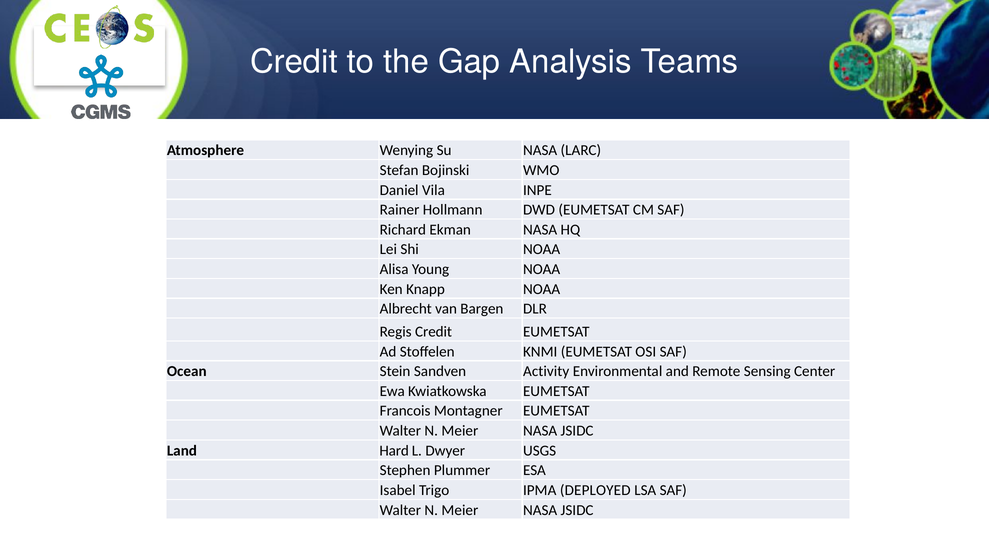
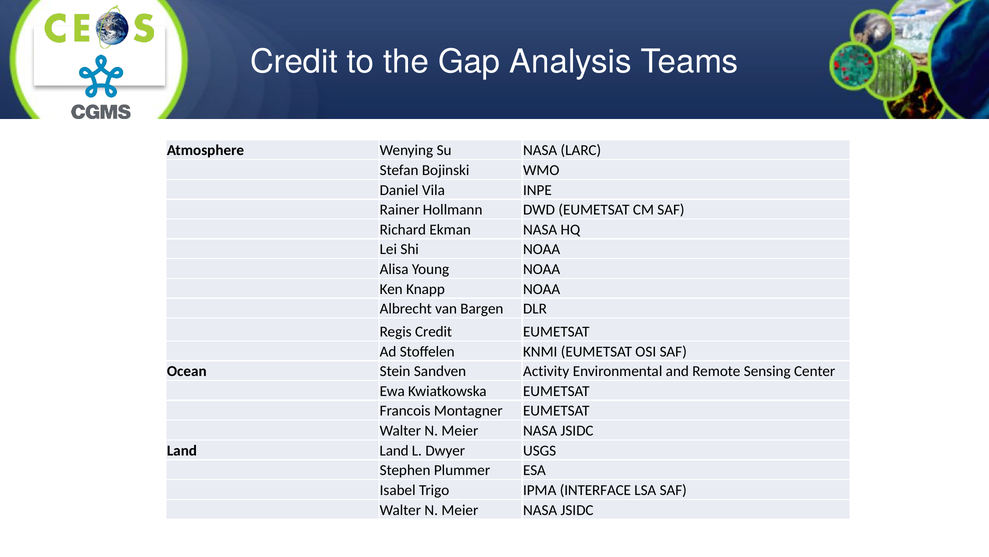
Land Hard: Hard -> Land
DEPLOYED: DEPLOYED -> INTERFACE
